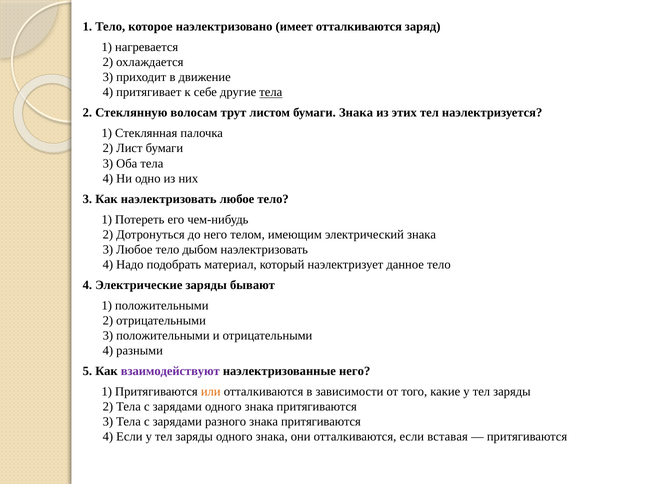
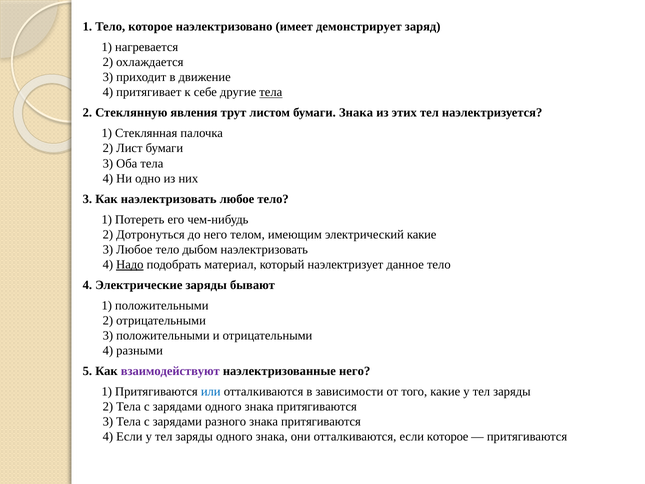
имеет отталкиваются: отталкиваются -> демонстрирует
волосам: волосам -> явления
электрический знака: знака -> какие
Надо underline: none -> present
или colour: orange -> blue
если вставая: вставая -> которое
